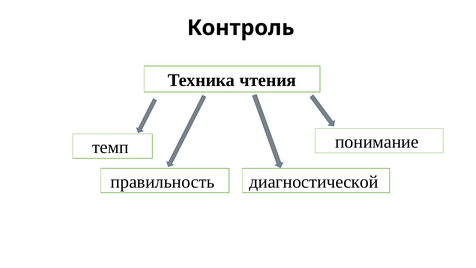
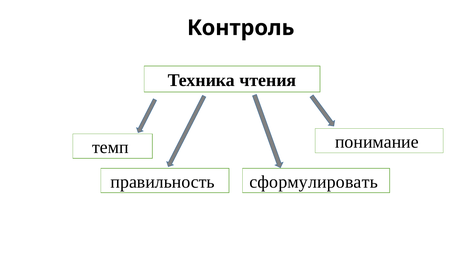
диагностической: диагностической -> сформулировать
